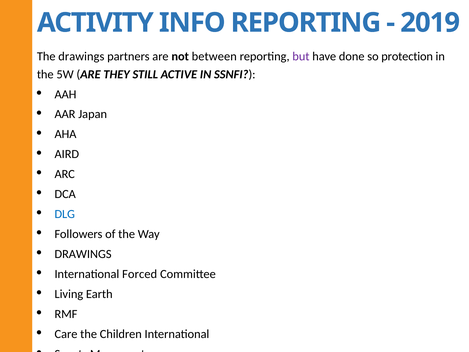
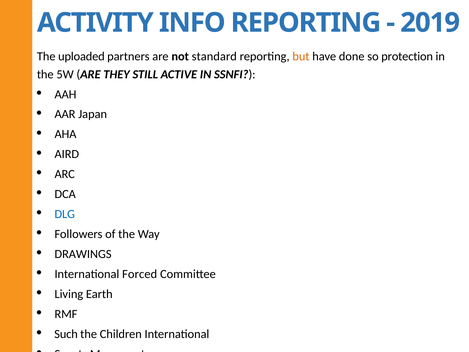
The drawings: drawings -> uploaded
between: between -> standard
but colour: purple -> orange
Care: Care -> Such
